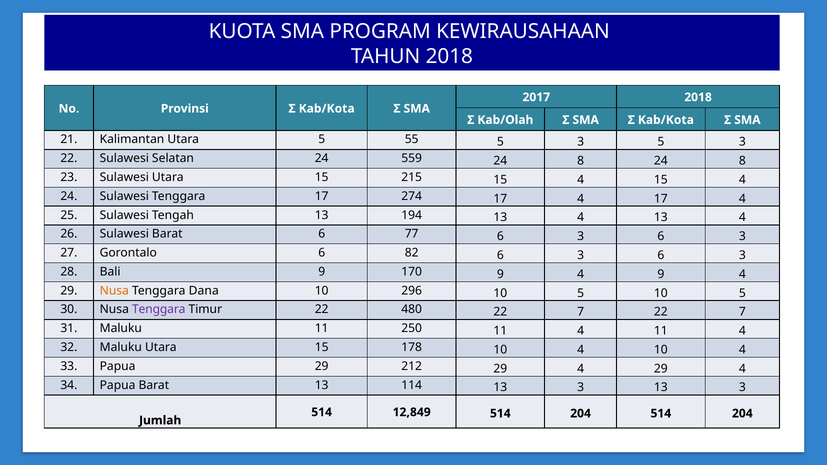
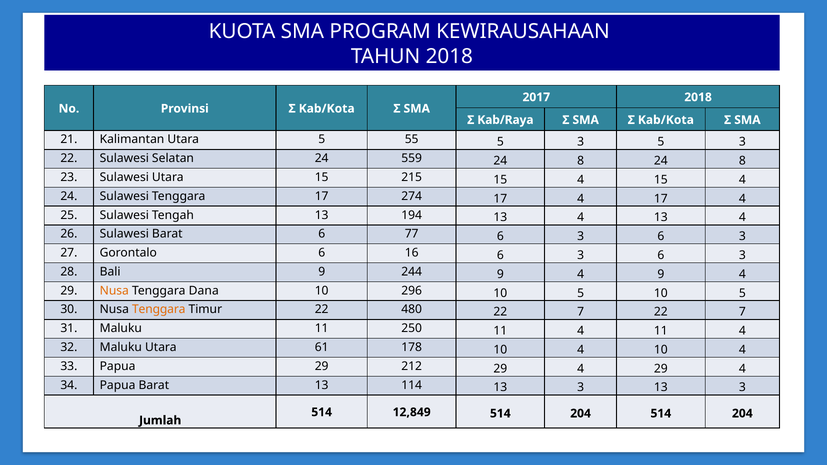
Kab/Olah: Kab/Olah -> Kab/Raya
82: 82 -> 16
170: 170 -> 244
Tenggara at (159, 310) colour: purple -> orange
Maluku Utara 15: 15 -> 61
